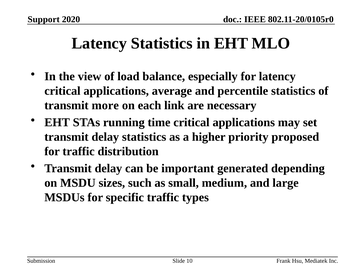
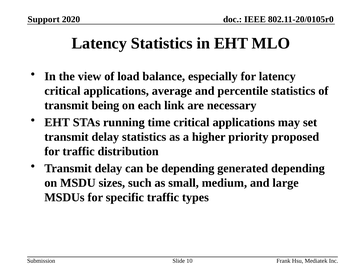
more: more -> being
be important: important -> depending
